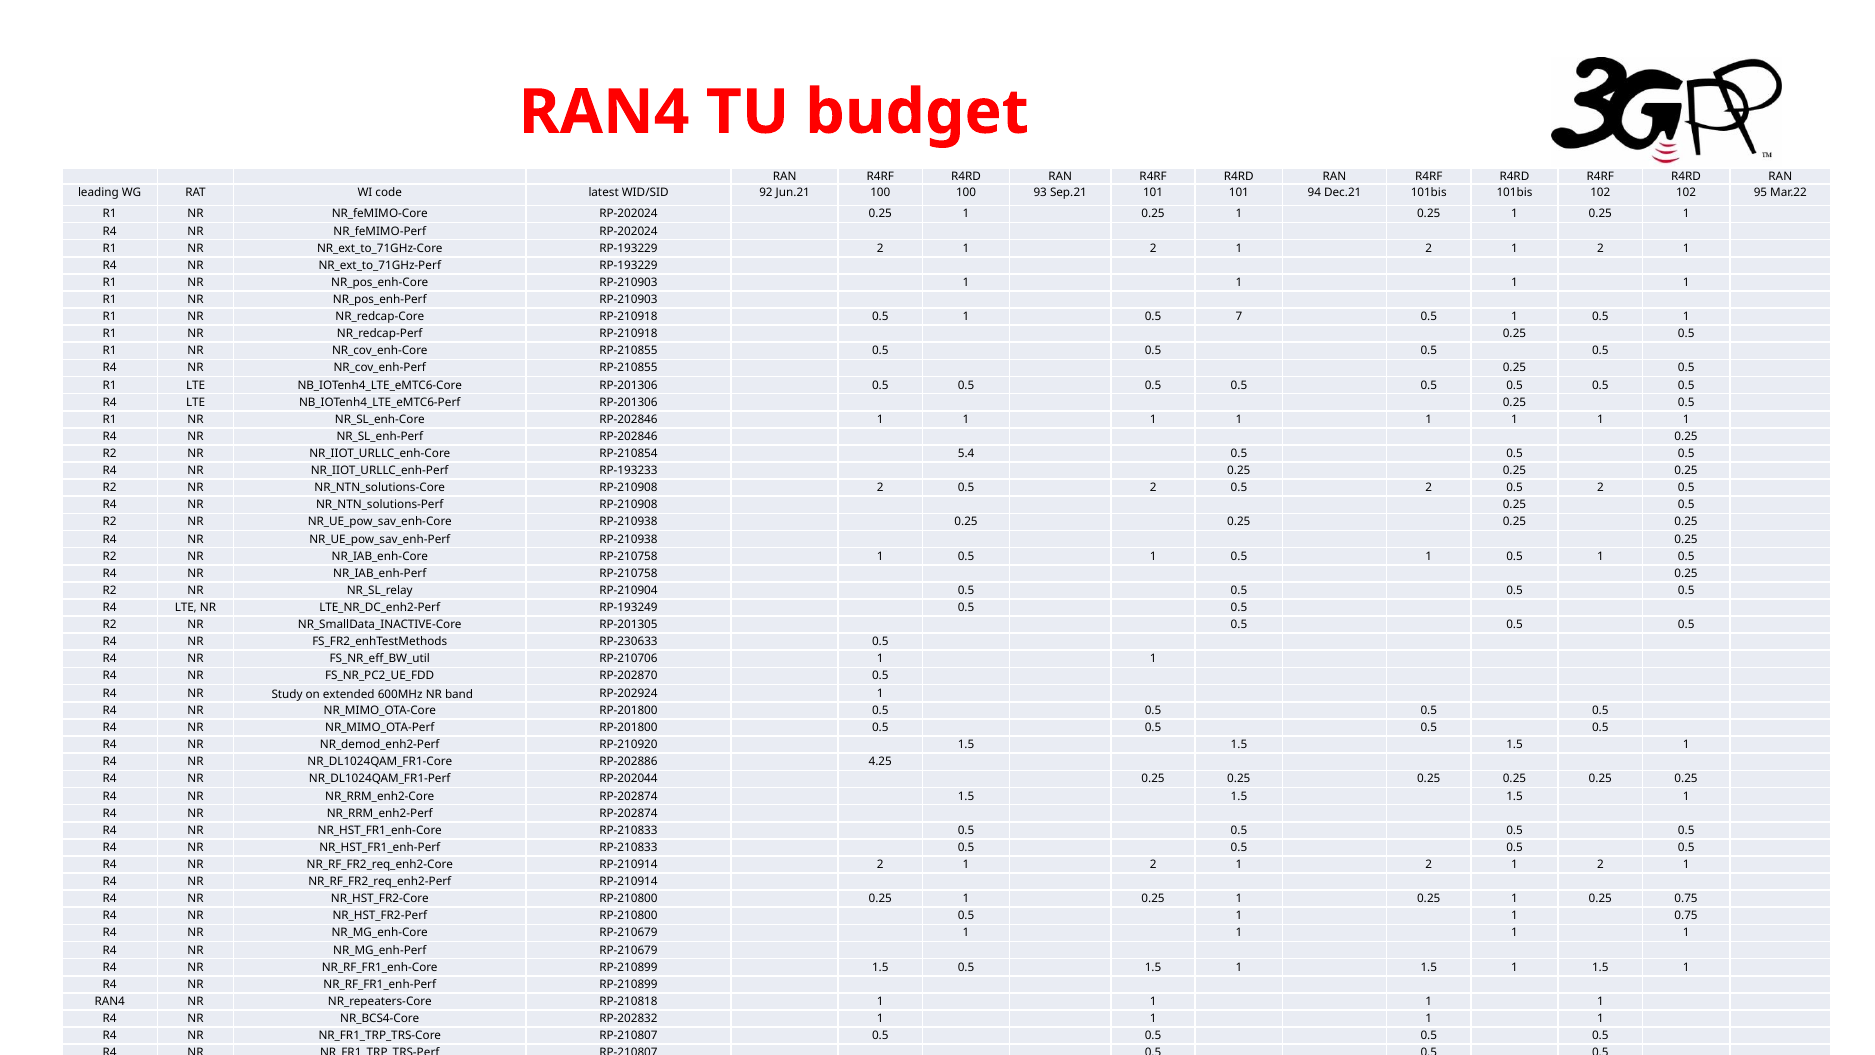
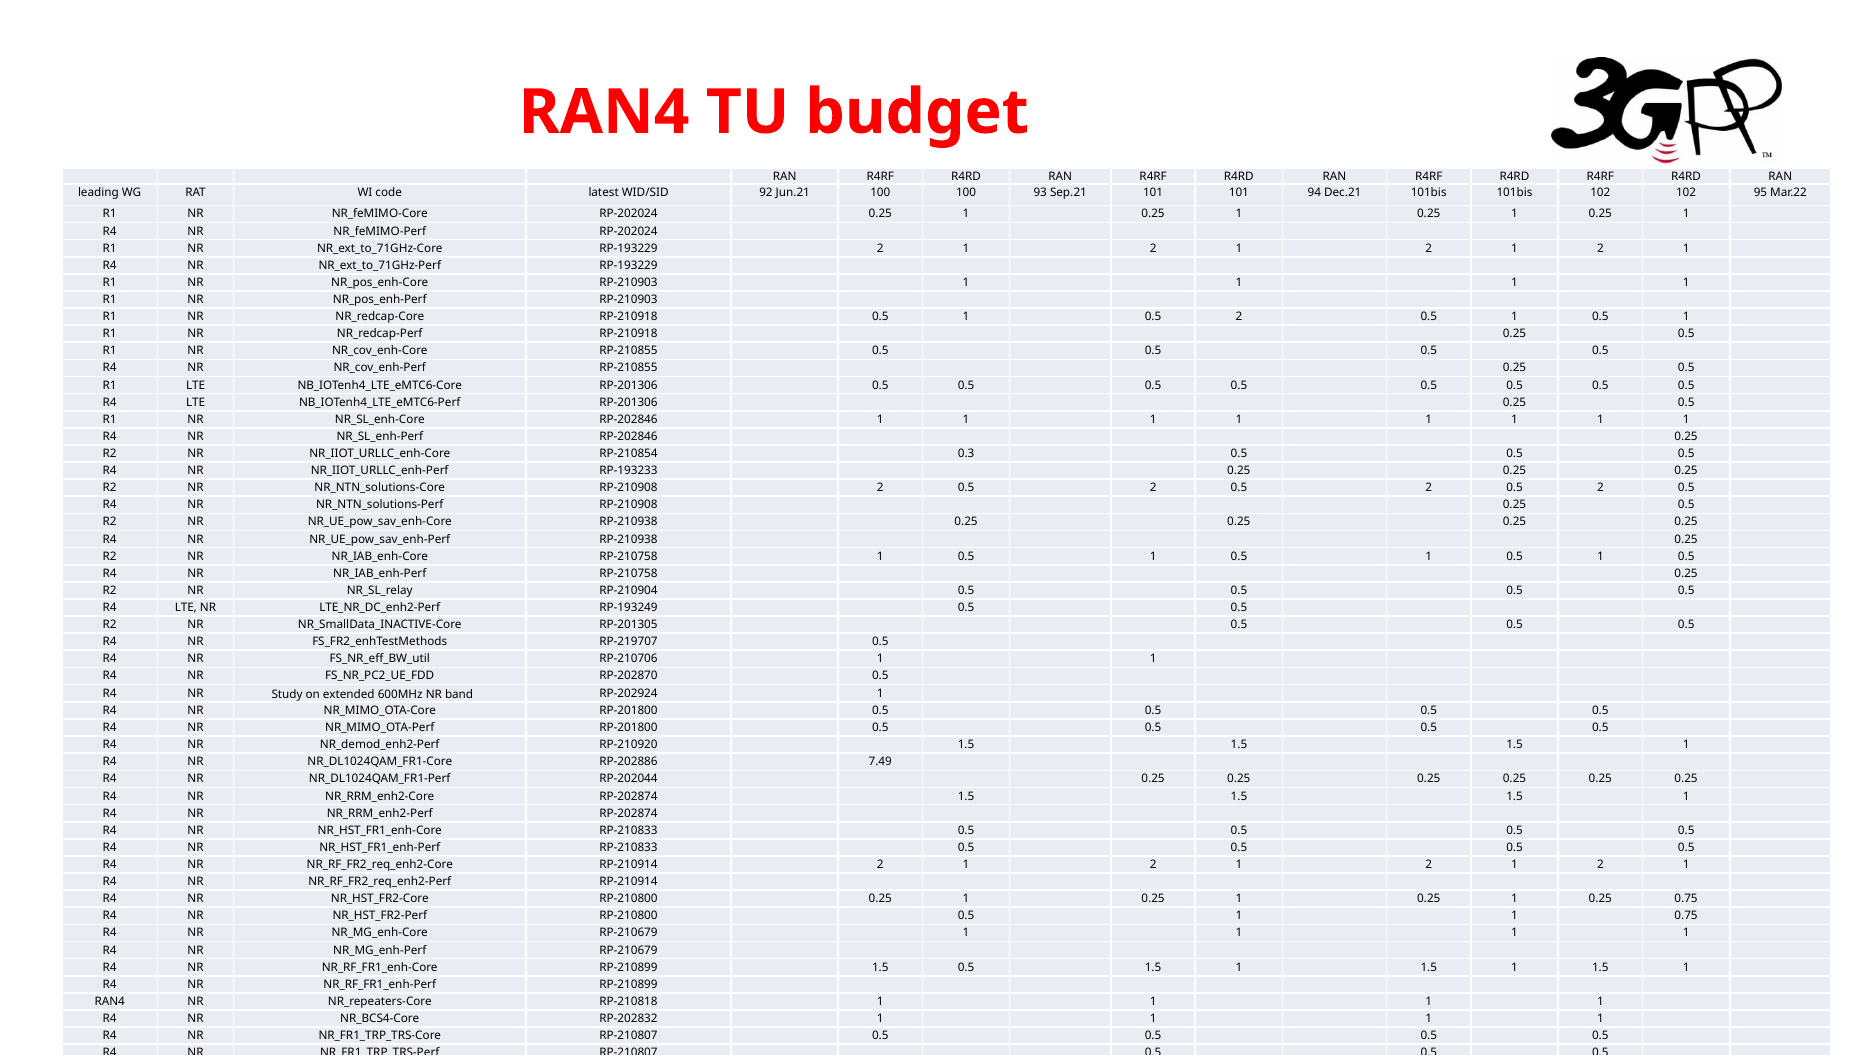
1 0.5 7: 7 -> 2
5.4: 5.4 -> 0.3
RP-230633: RP-230633 -> RP-219707
4.25: 4.25 -> 7.49
